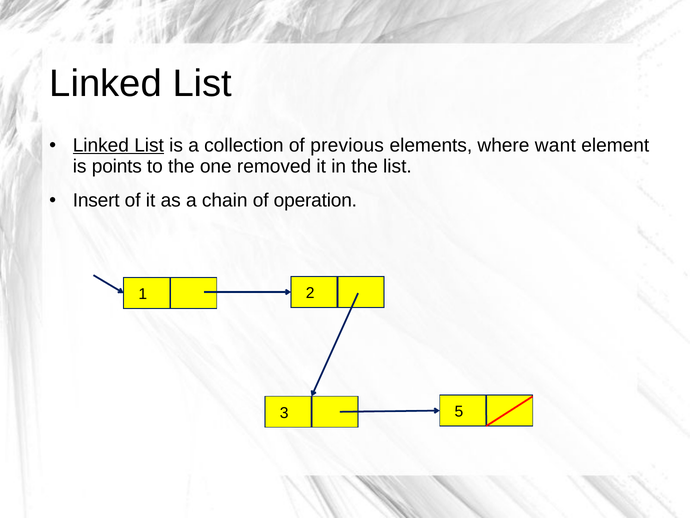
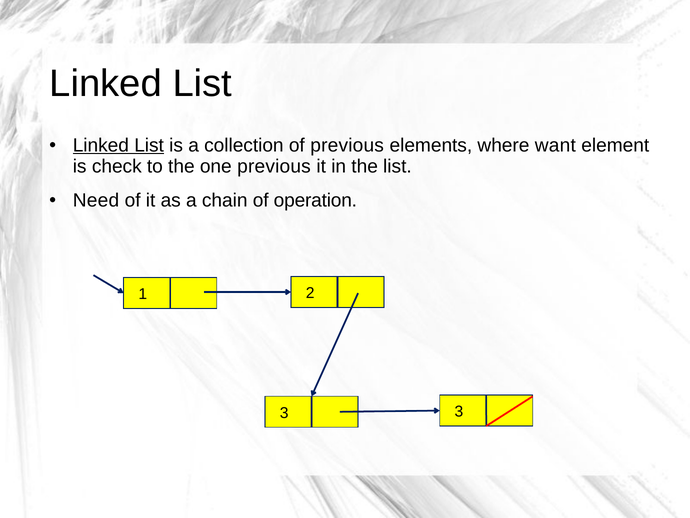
points: points -> check
one removed: removed -> previous
Insert: Insert -> Need
3 5: 5 -> 3
